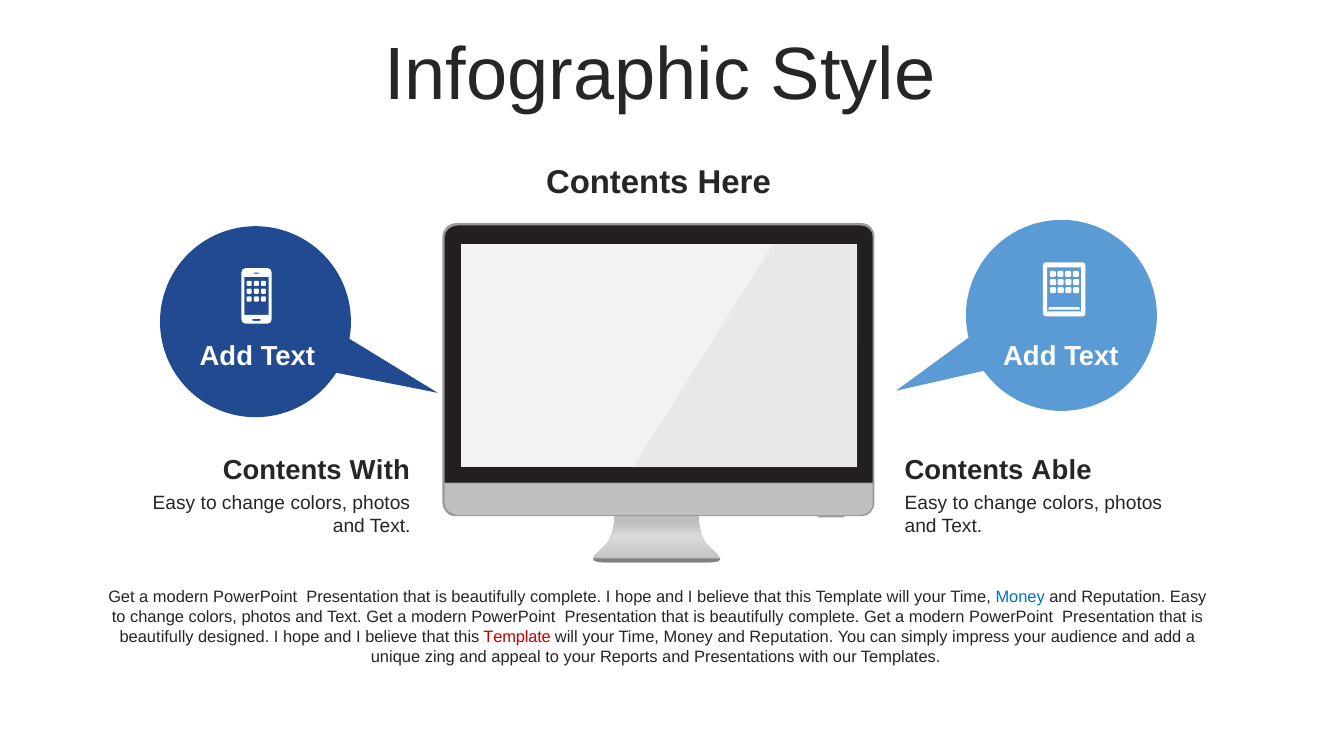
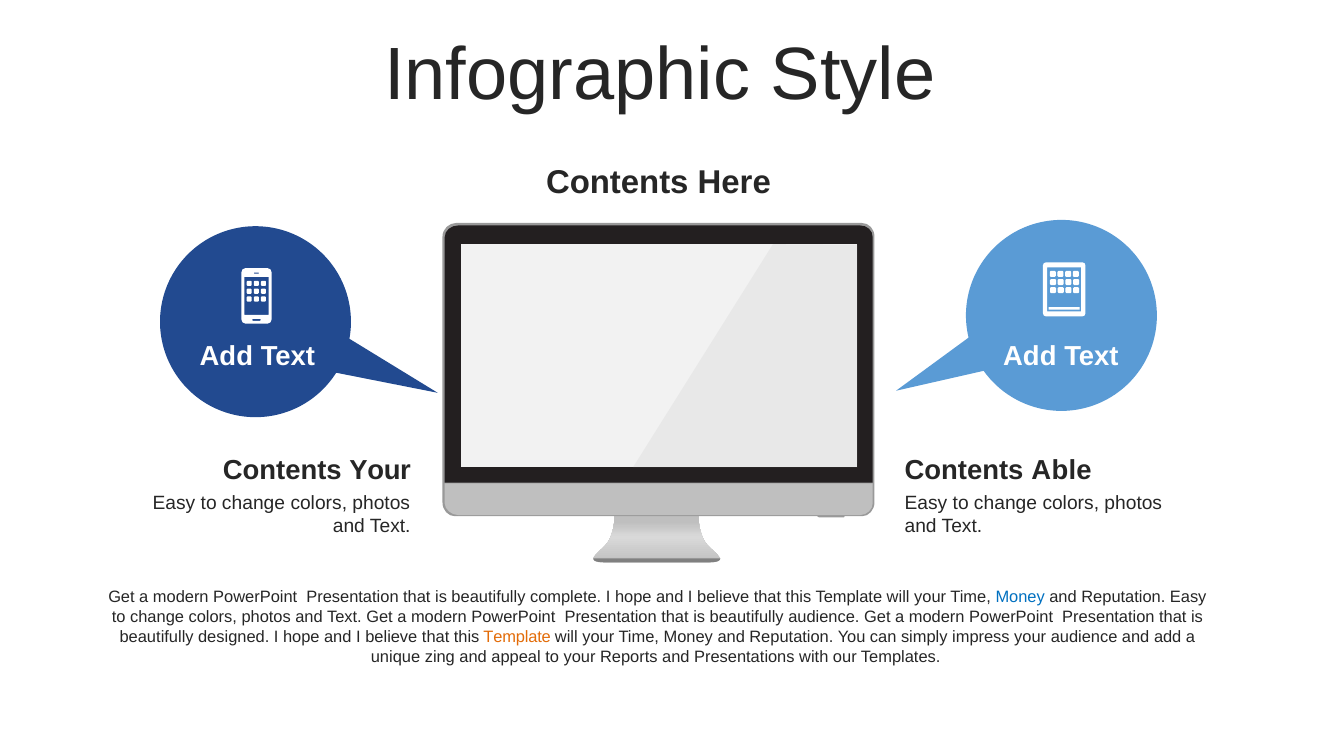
Contents With: With -> Your
complete at (824, 617): complete -> audience
Template at (517, 637) colour: red -> orange
